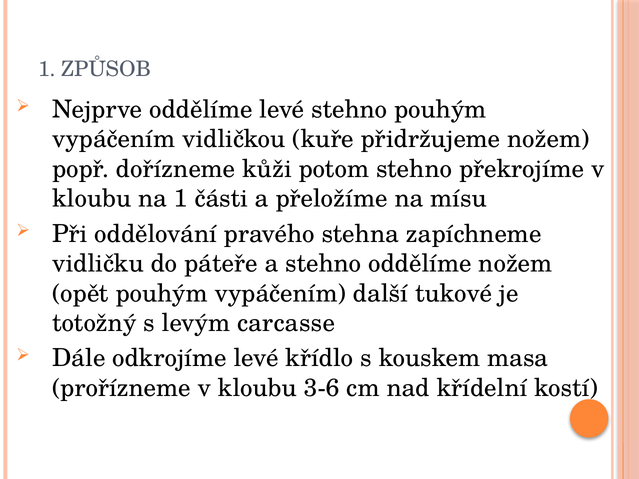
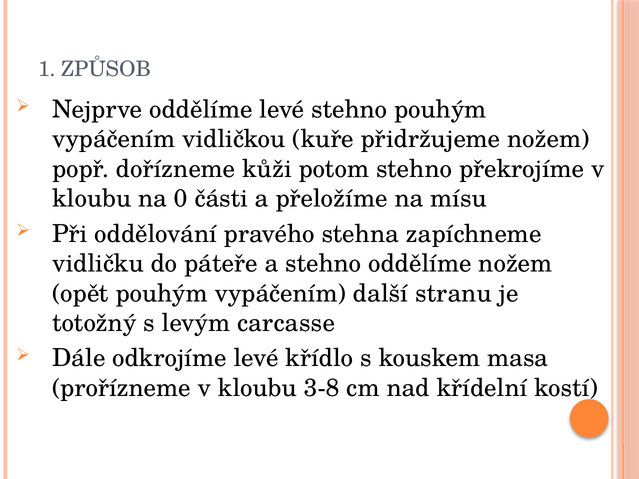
na 1: 1 -> 0
tukové: tukové -> stranu
3-6: 3-6 -> 3-8
